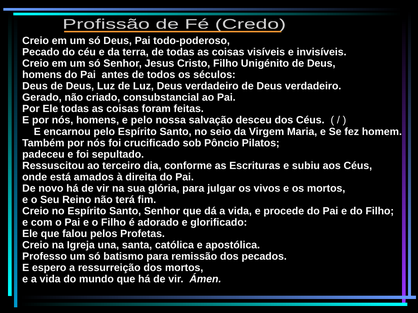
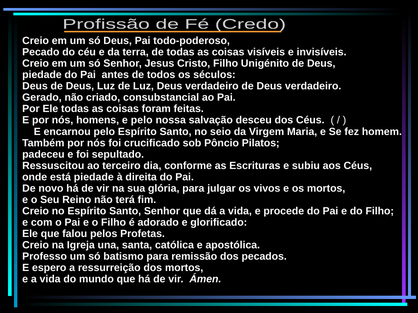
homens at (42, 75): homens -> piedade
está amados: amados -> piedade
